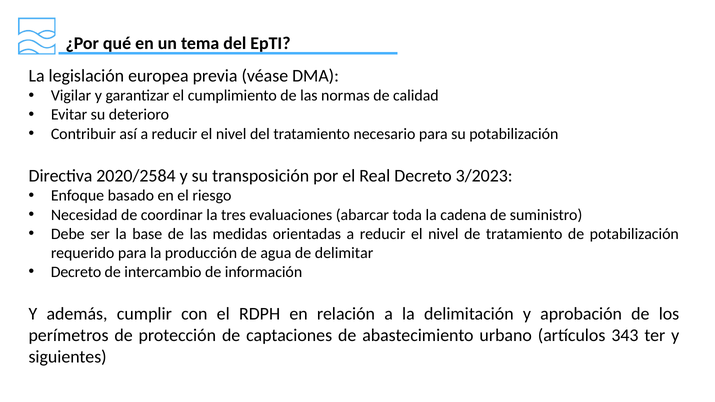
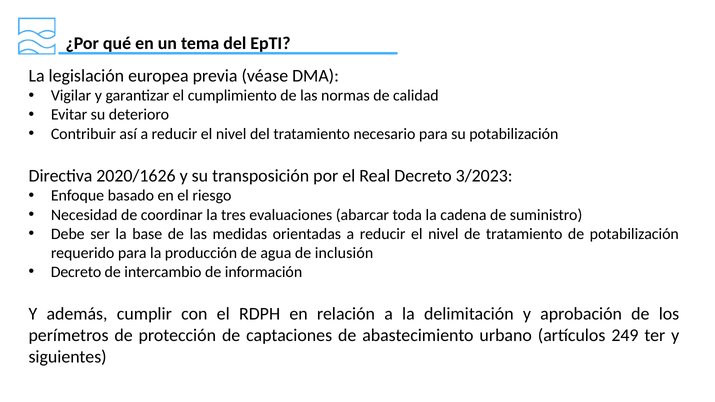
2020/2584: 2020/2584 -> 2020/1626
delimitar: delimitar -> inclusión
343: 343 -> 249
